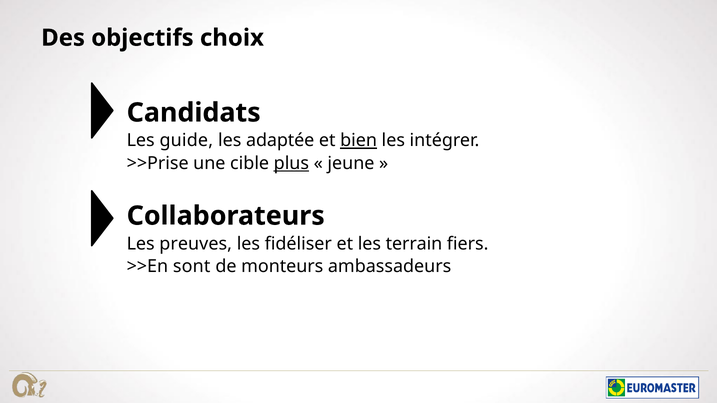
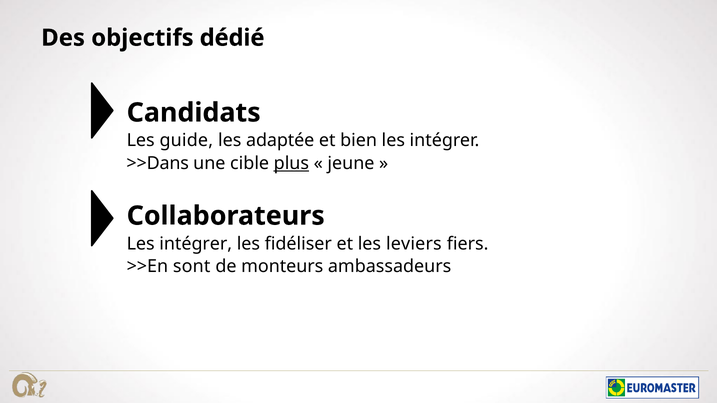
choix: choix -> dédié
bien underline: present -> none
>>Prise: >>Prise -> >>Dans
preuves at (196, 244): preuves -> intégrer
terrain: terrain -> leviers
